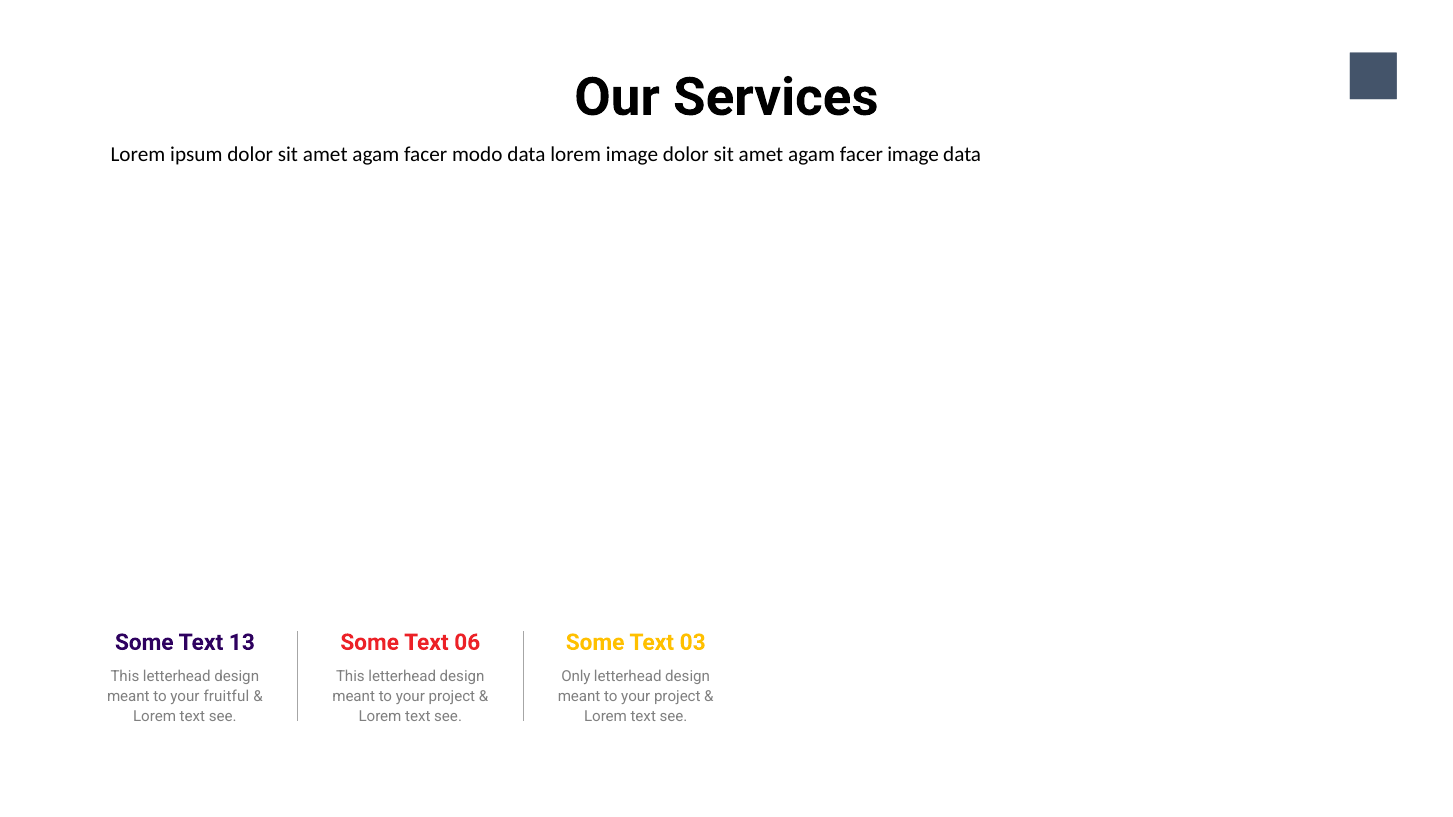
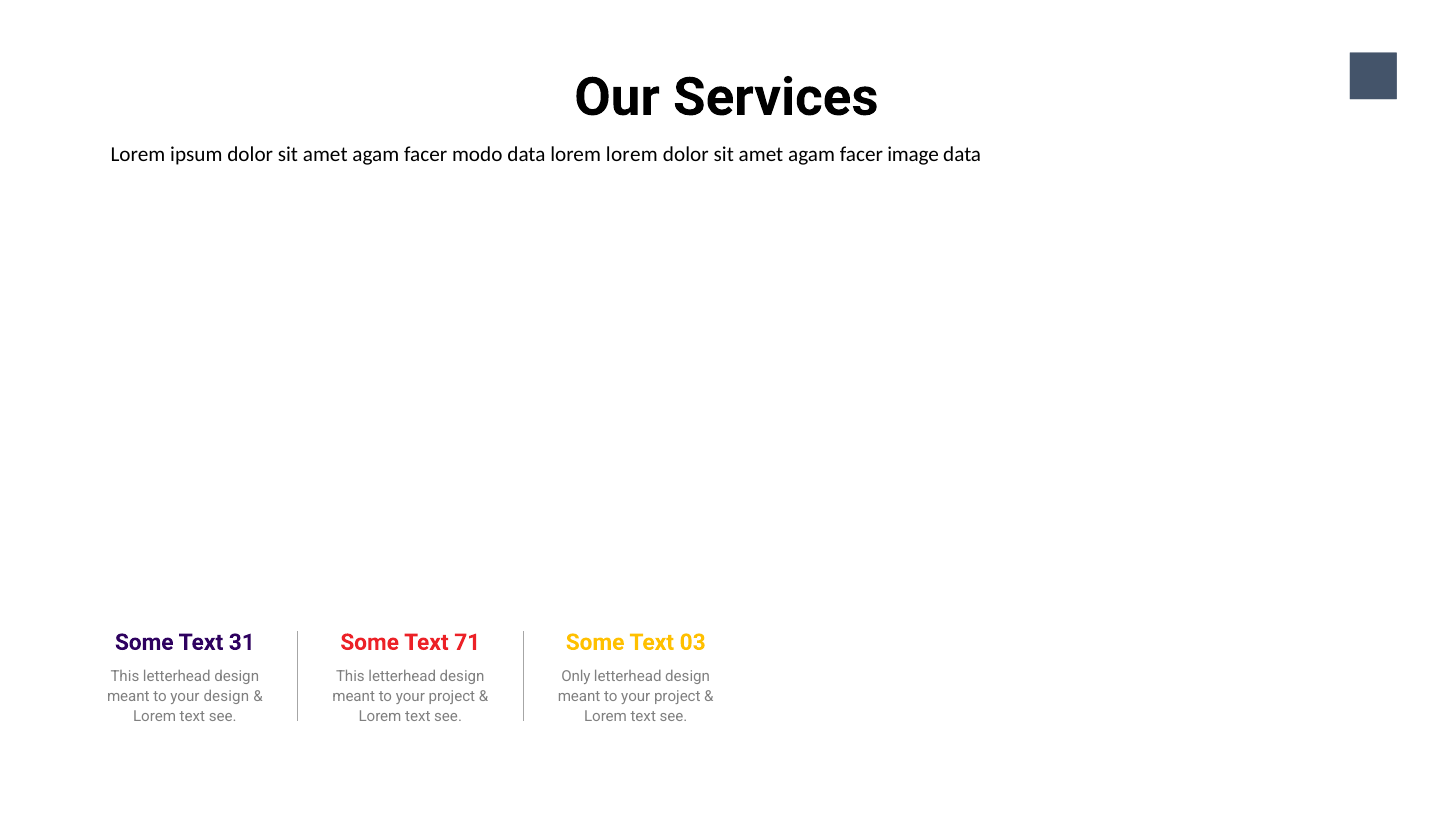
lorem image: image -> lorem
13: 13 -> 31
06: 06 -> 71
your fruitful: fruitful -> design
